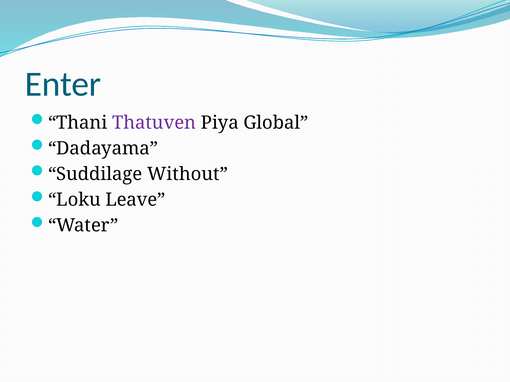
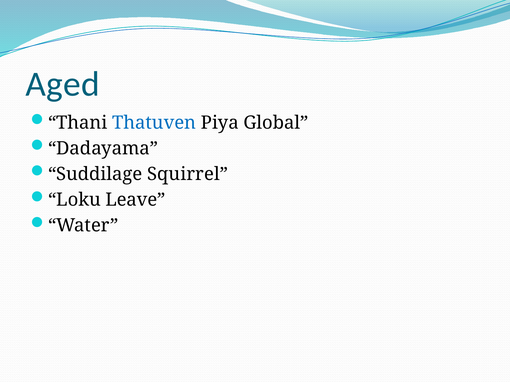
Enter: Enter -> Aged
Thatuven colour: purple -> blue
Without: Without -> Squirrel
